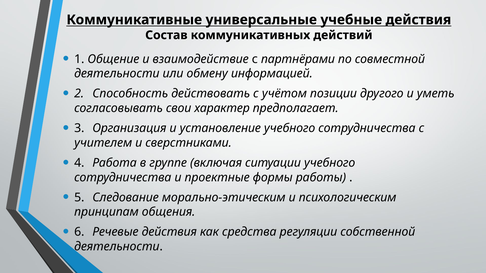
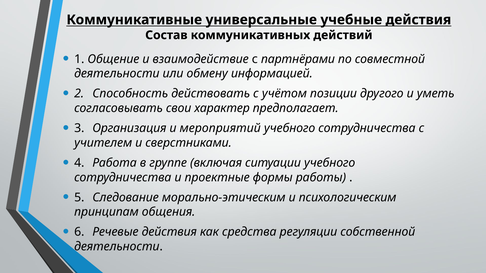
установление: установление -> мероприятий
